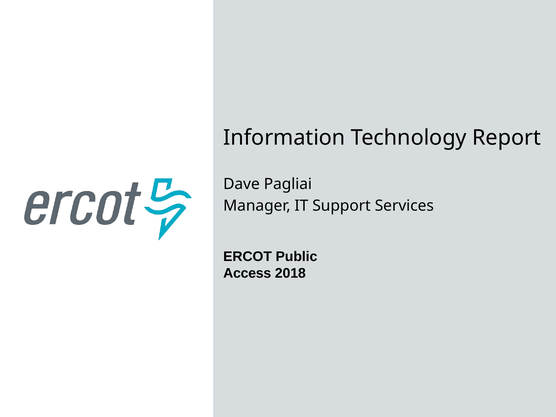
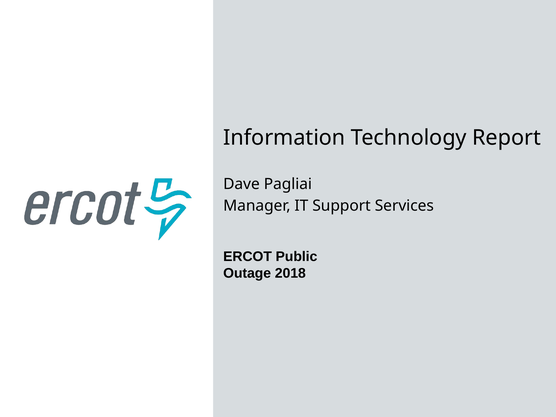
Access: Access -> Outage
